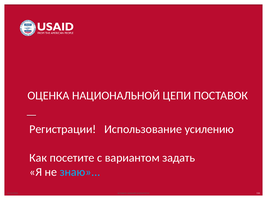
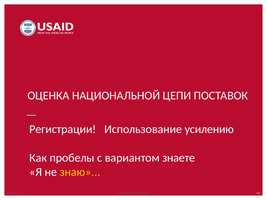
посетите: посетите -> пробелы
задать: задать -> знаете
знаю colour: light blue -> yellow
